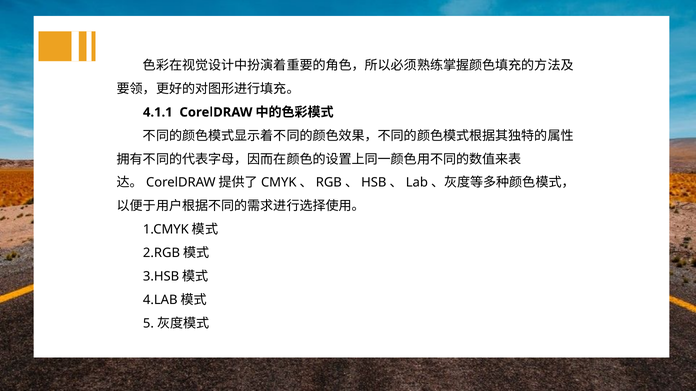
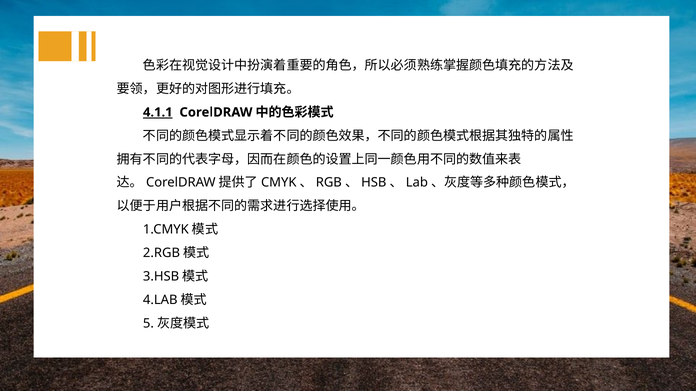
4.1.1 underline: none -> present
